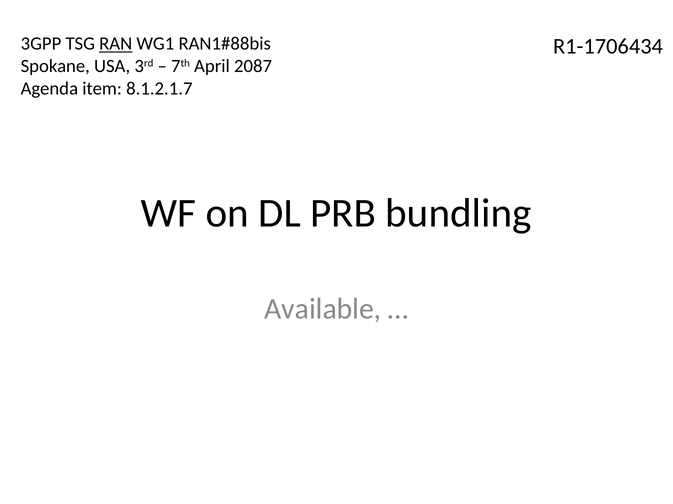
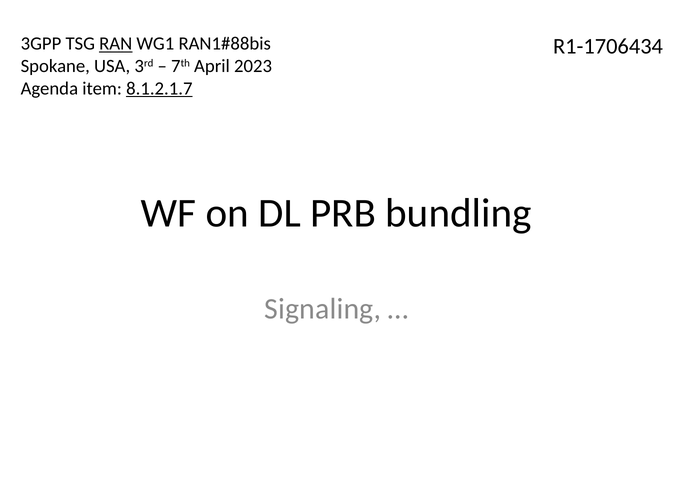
2087: 2087 -> 2023
8.1.2.1.7 underline: none -> present
Available: Available -> Signaling
